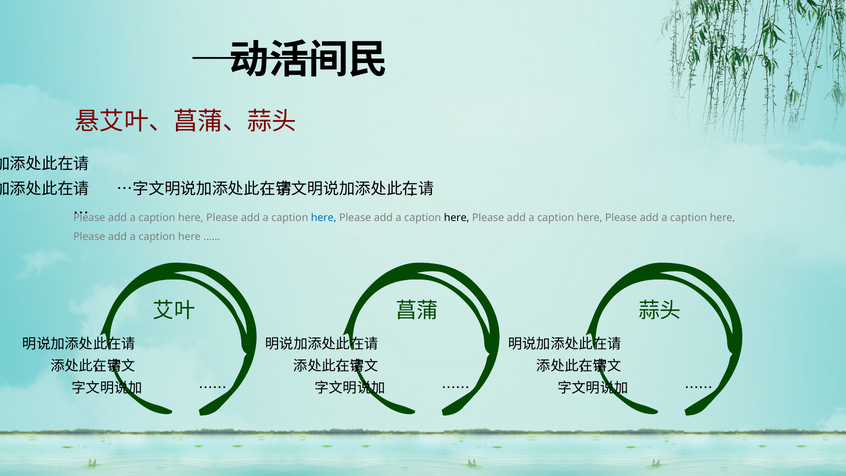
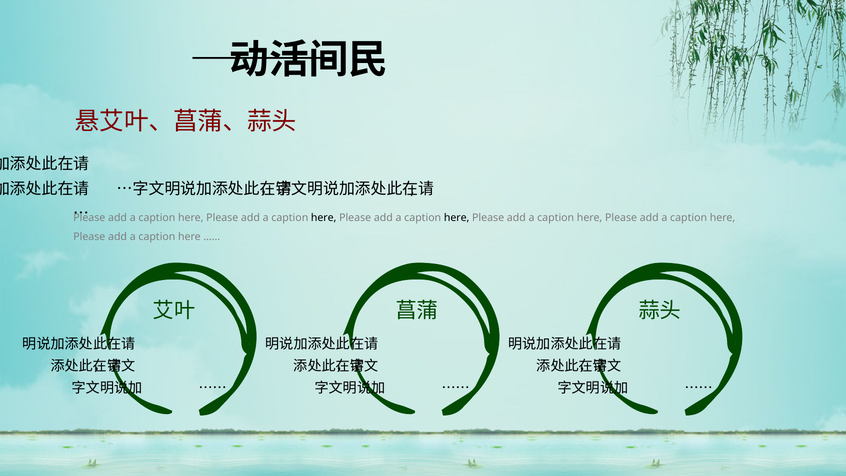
here at (324, 217) colour: blue -> black
